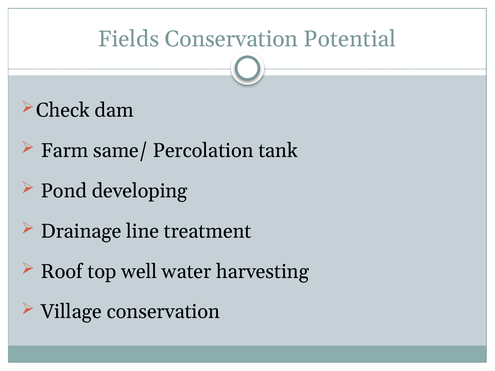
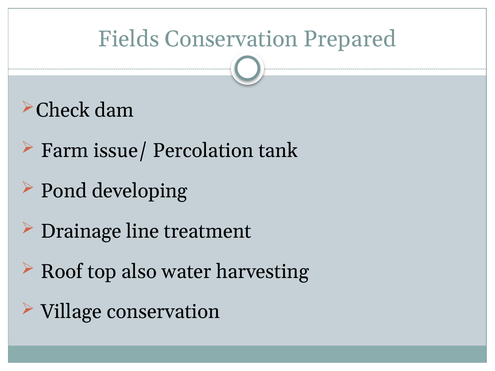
Potential: Potential -> Prepared
same/: same/ -> issue/
well: well -> also
